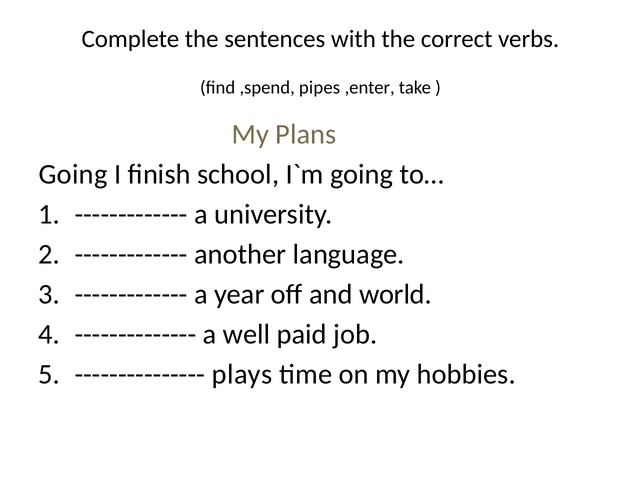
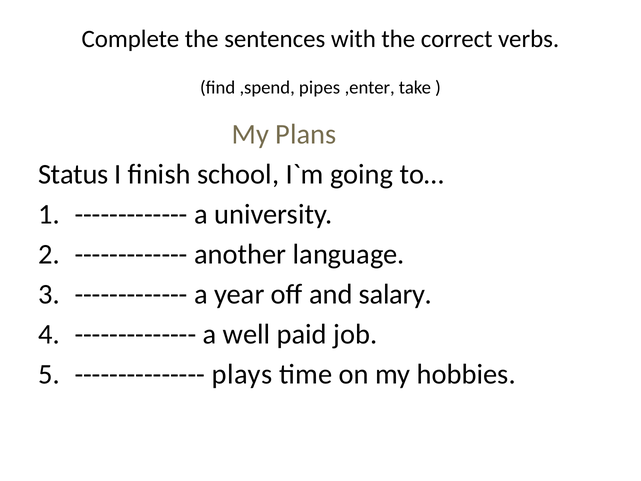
Going at (73, 174): Going -> Status
world: world -> salary
